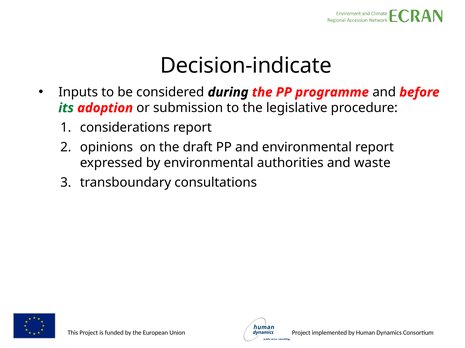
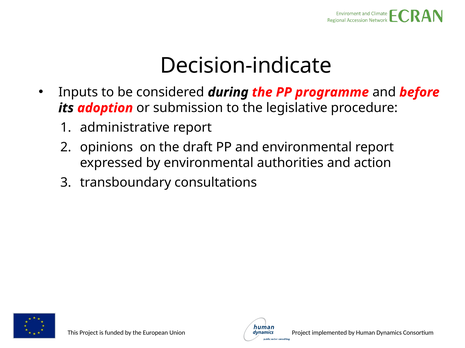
its colour: green -> black
considerations: considerations -> administrative
waste: waste -> action
